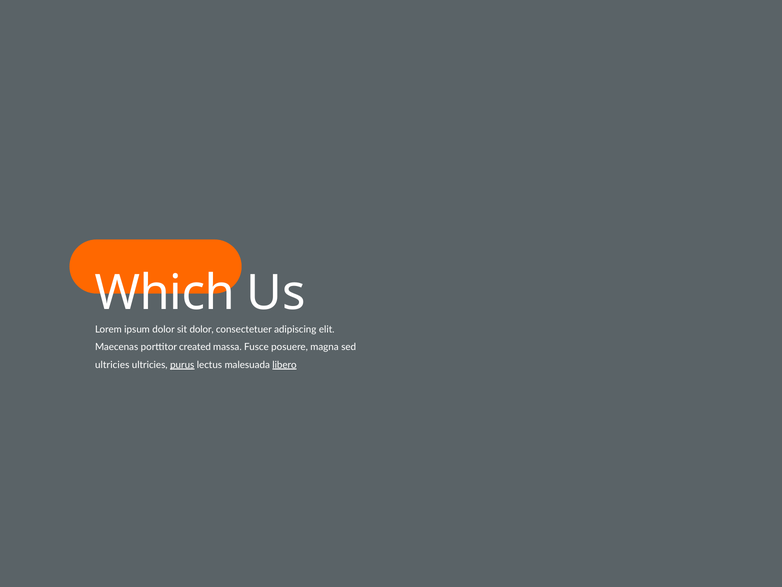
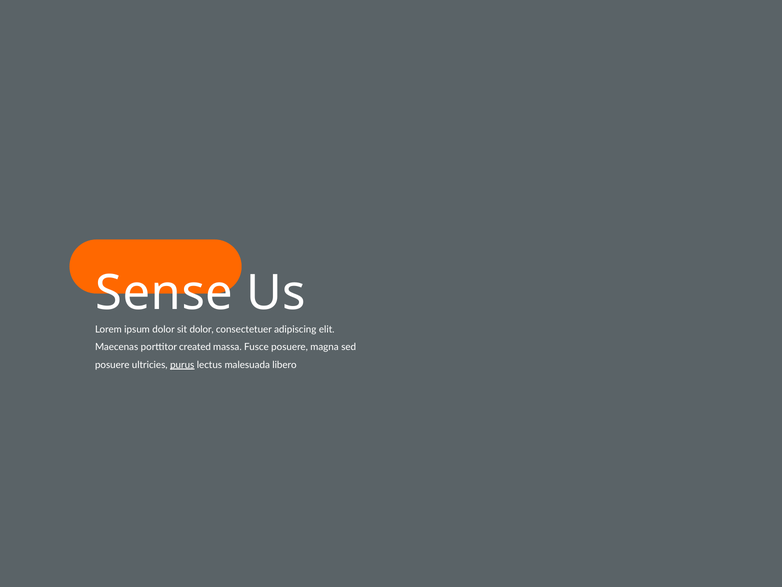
Which: Which -> Sense
ultricies at (112, 364): ultricies -> posuere
libero underline: present -> none
